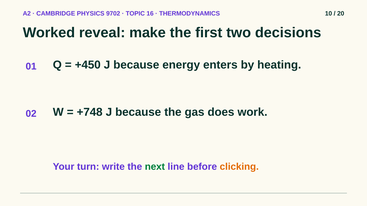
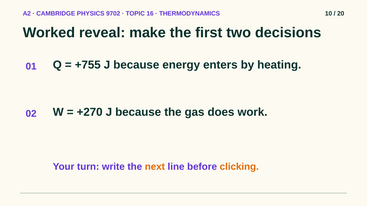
+450: +450 -> +755
+748: +748 -> +270
next colour: green -> orange
